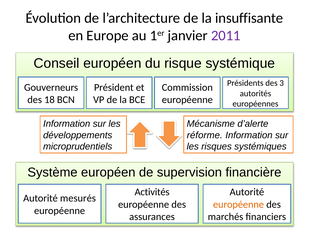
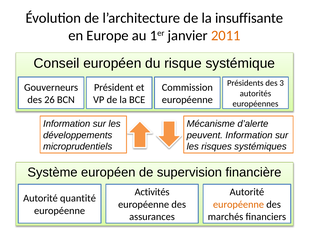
2011 colour: purple -> orange
18: 18 -> 26
réforme: réforme -> peuvent
mesurés: mesurés -> quantité
